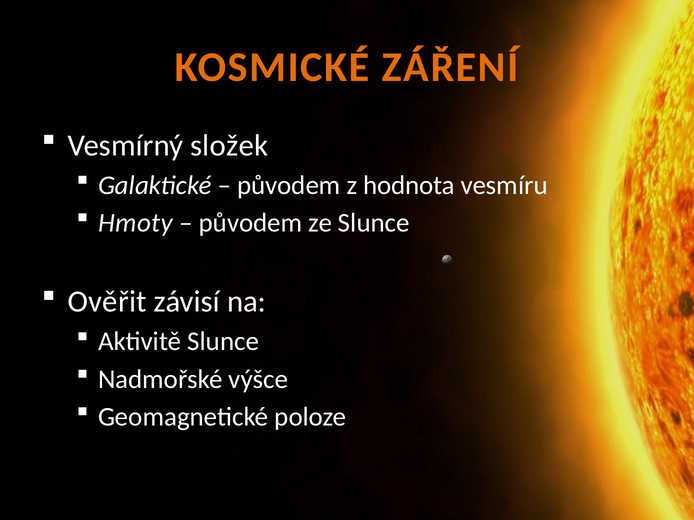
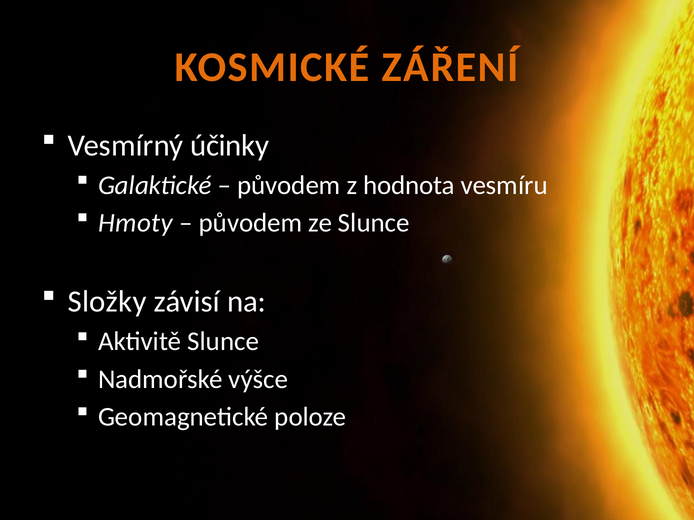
složek: složek -> účinky
Ověřit: Ověřit -> Složky
